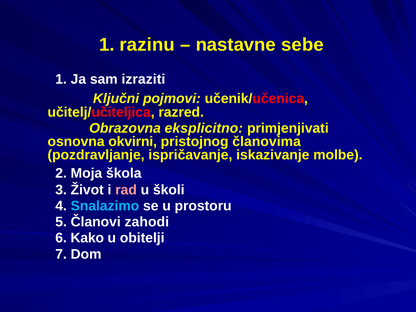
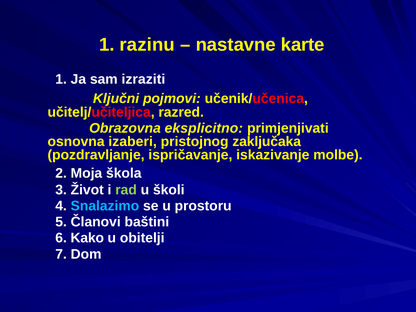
sebe: sebe -> karte
okvirni: okvirni -> izaberi
članovima: članovima -> zaključaka
rad colour: pink -> light green
zahodi: zahodi -> baštini
